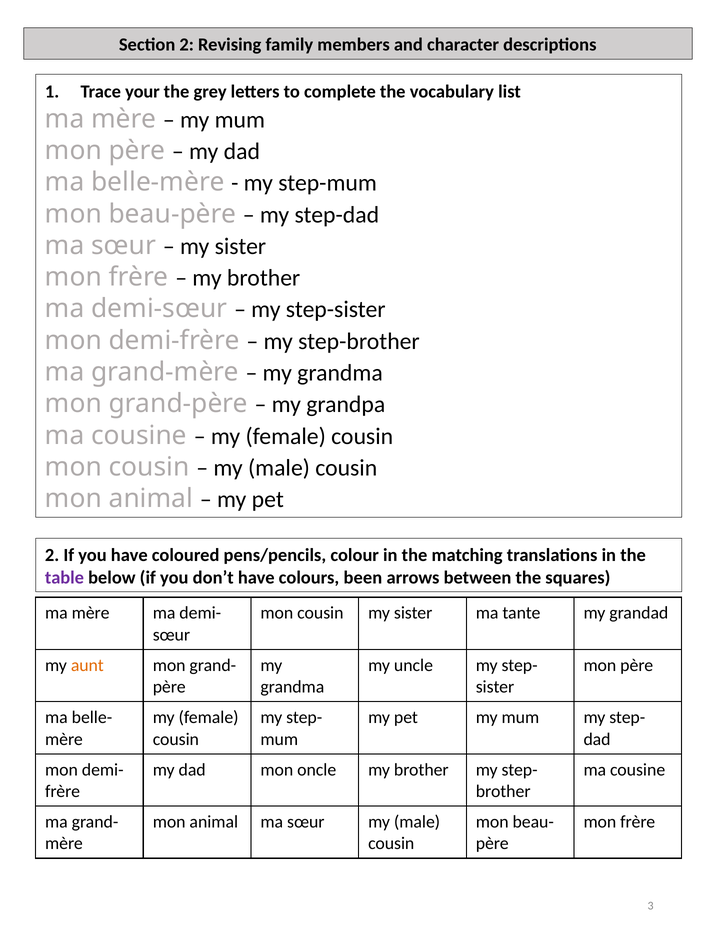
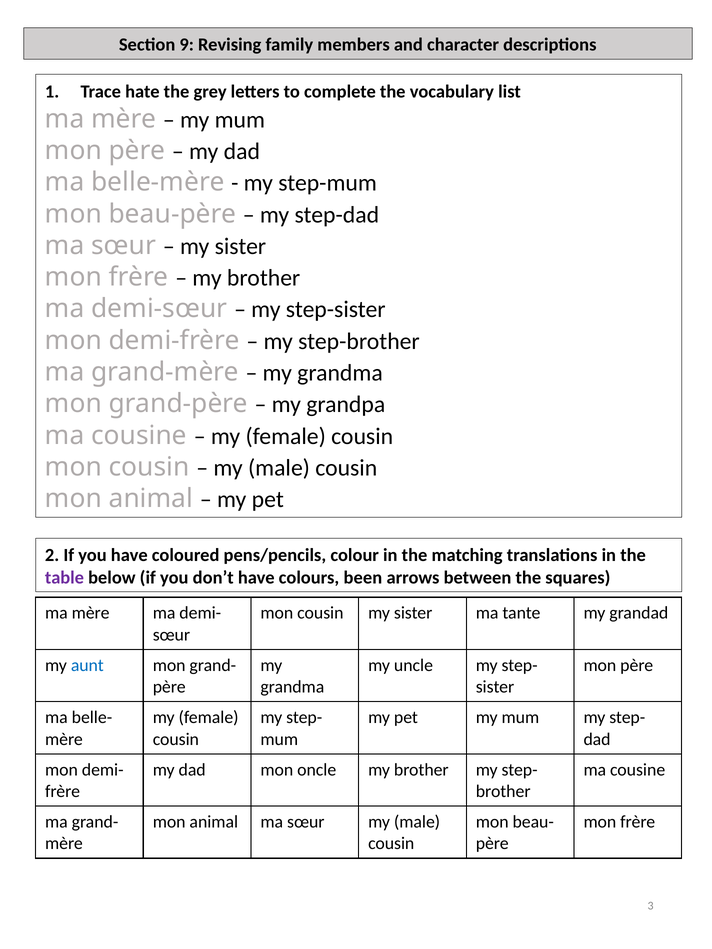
Section 2: 2 -> 9
your: your -> hate
aunt colour: orange -> blue
